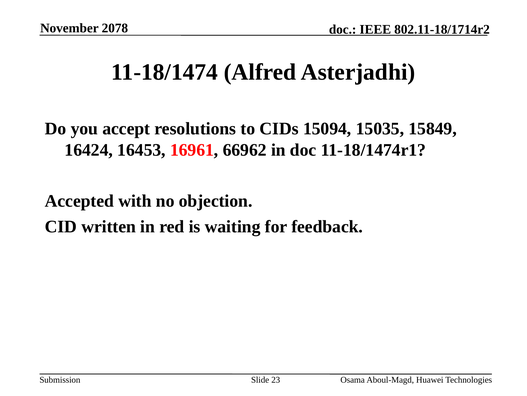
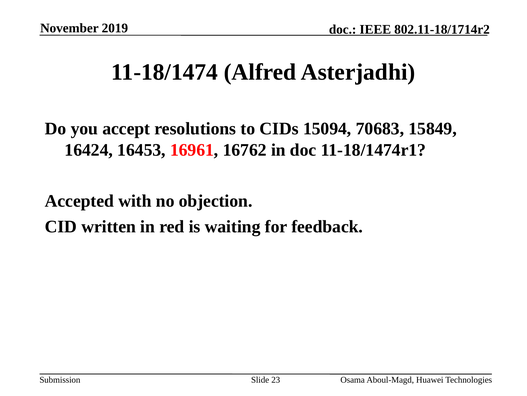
2078: 2078 -> 2019
15035: 15035 -> 70683
66962: 66962 -> 16762
